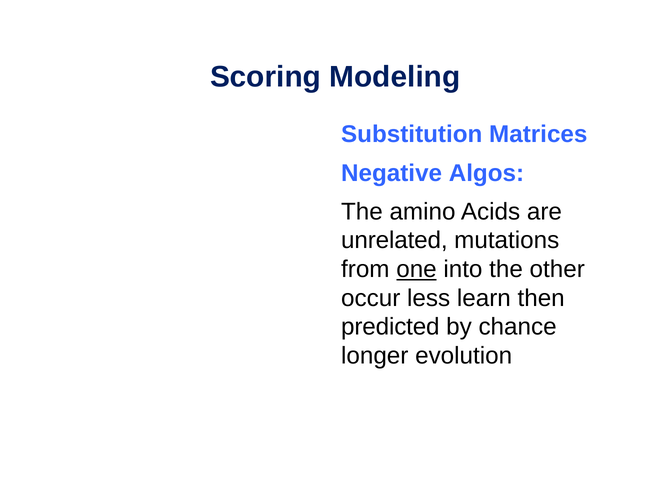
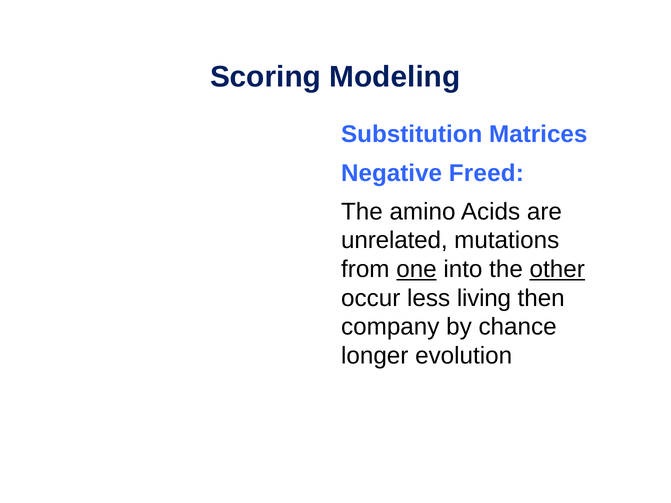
Algos: Algos -> Freed
other underline: none -> present
learn: learn -> living
predicted: predicted -> company
